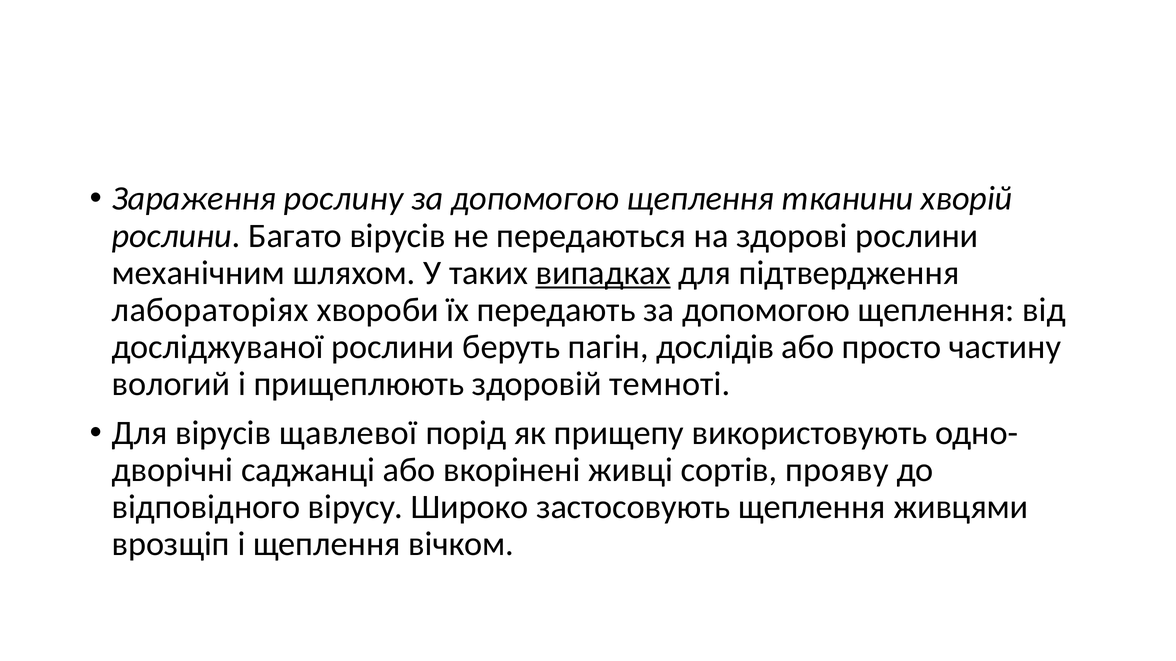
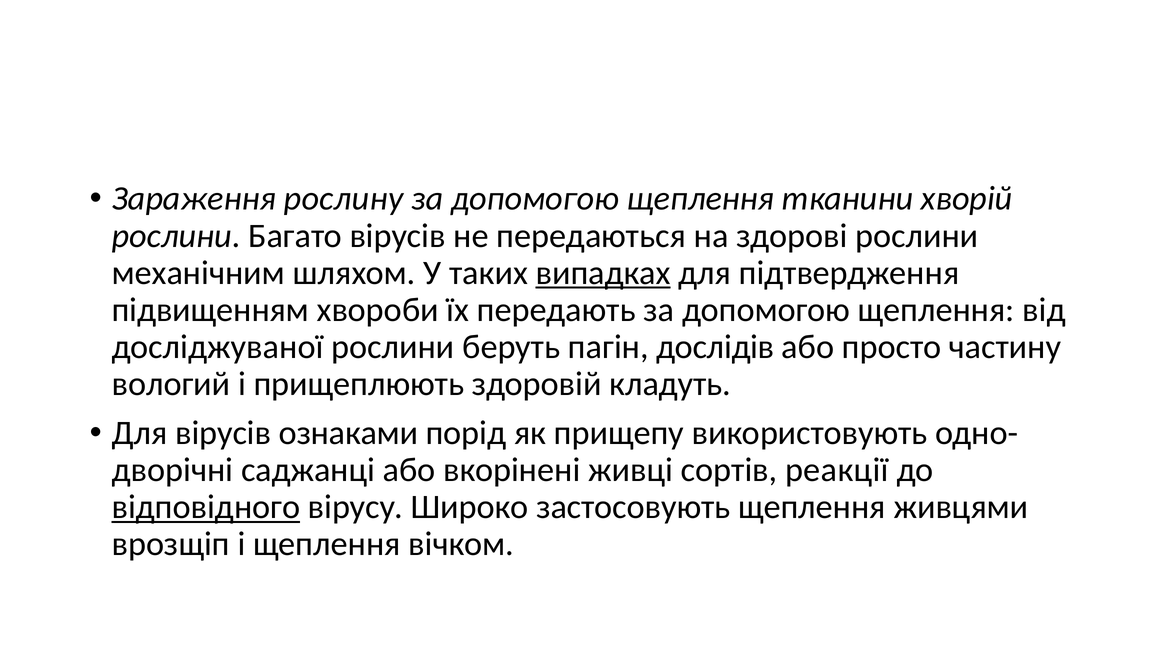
лабораторіях: лабораторіях -> підвищенням
темноті: темноті -> кладуть
щавлевої: щавлевої -> ознаками
прояву: прояву -> реакції
відповідного underline: none -> present
